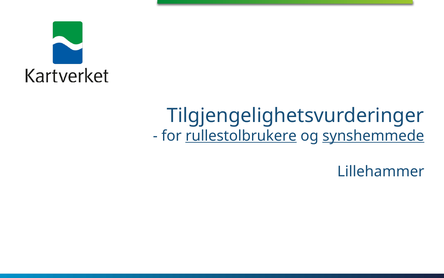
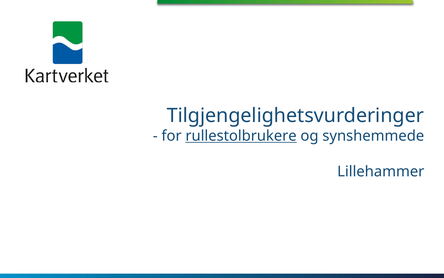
synshemmede underline: present -> none
